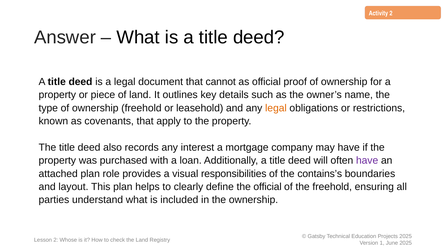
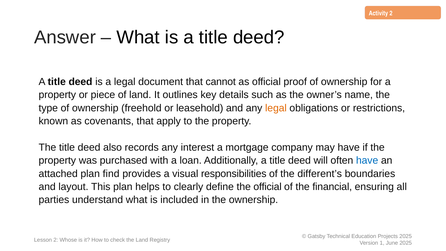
have at (367, 160) colour: purple -> blue
role: role -> find
contains’s: contains’s -> different’s
the freehold: freehold -> financial
